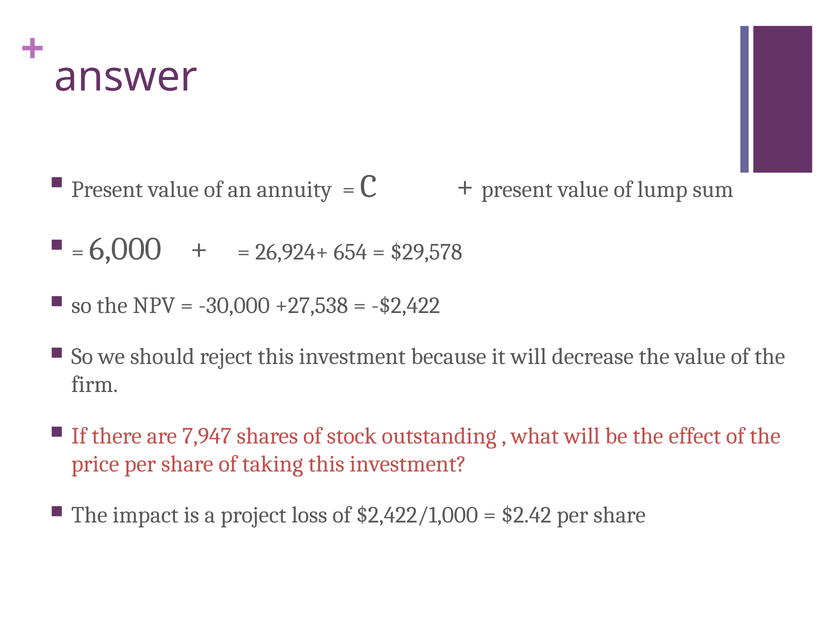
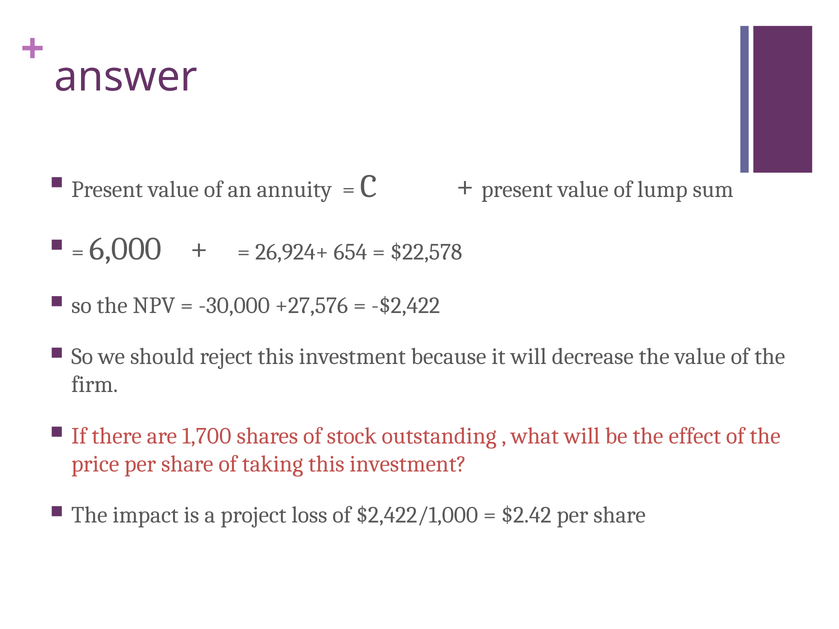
$29,578: $29,578 -> $22,578
+27,538: +27,538 -> +27,576
7,947: 7,947 -> 1,700
